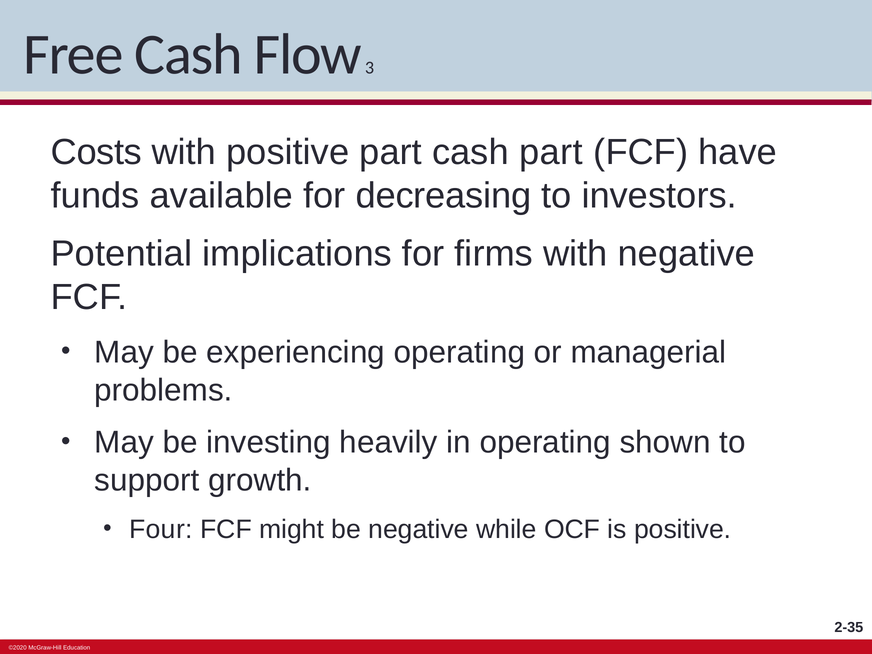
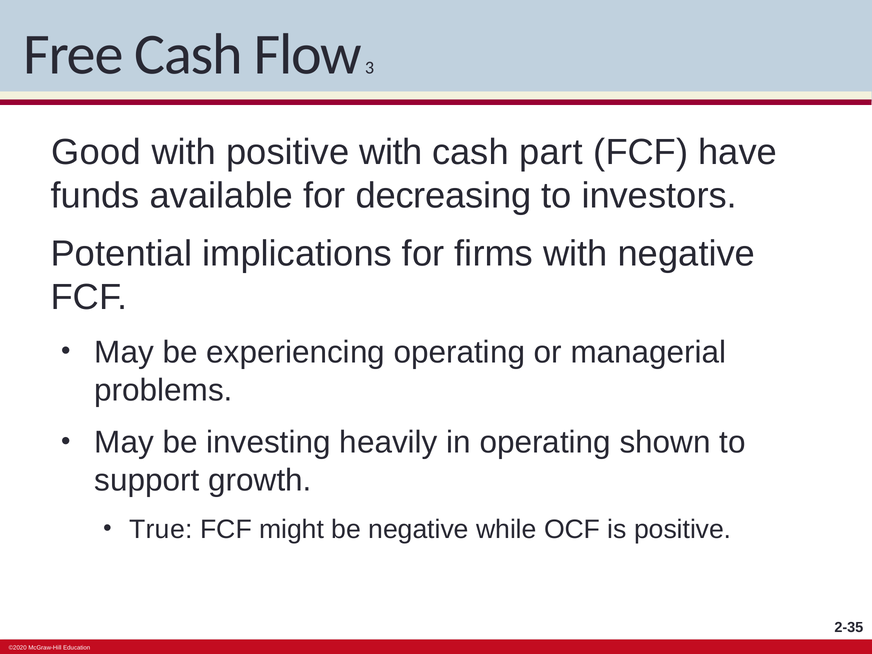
Costs: Costs -> Good
positive part: part -> with
Four: Four -> True
